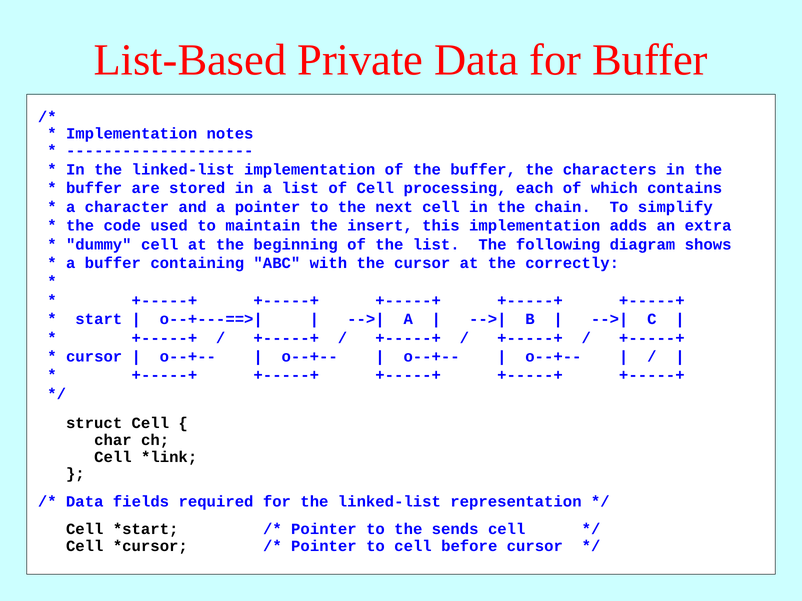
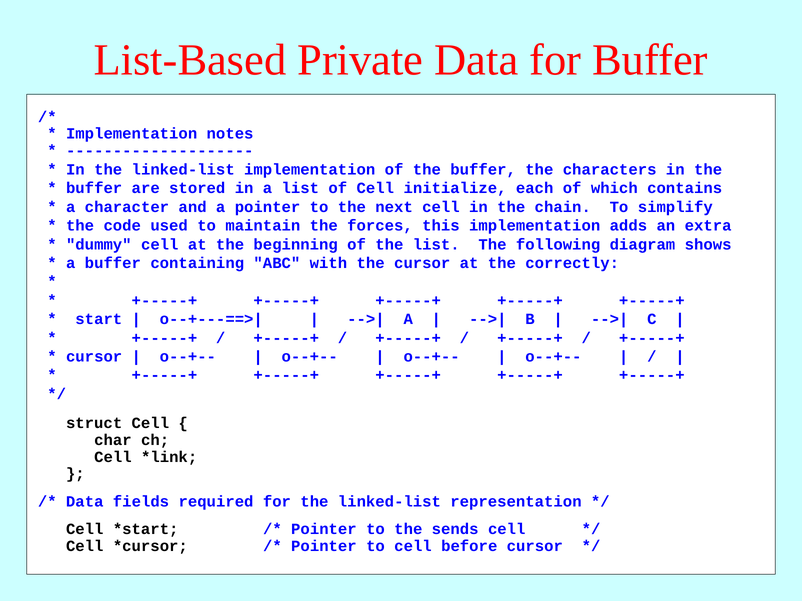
processing: processing -> initialize
insert: insert -> forces
